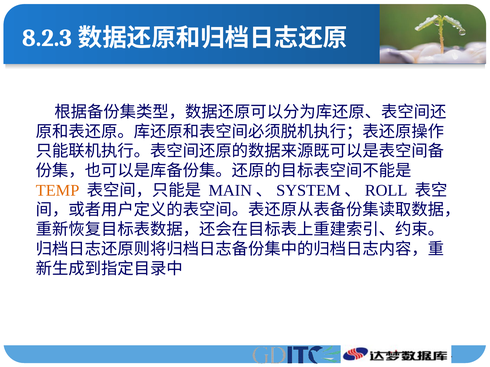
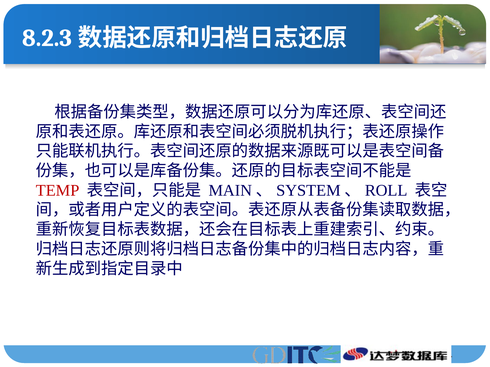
TEMP colour: orange -> red
